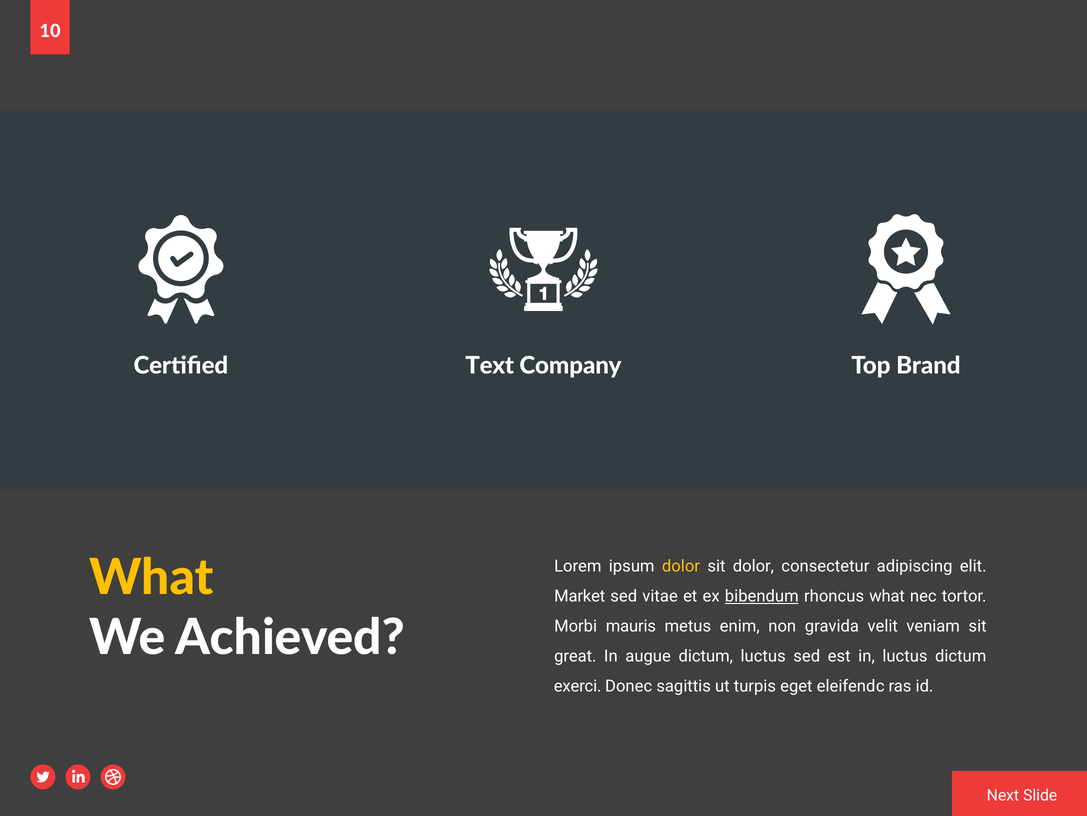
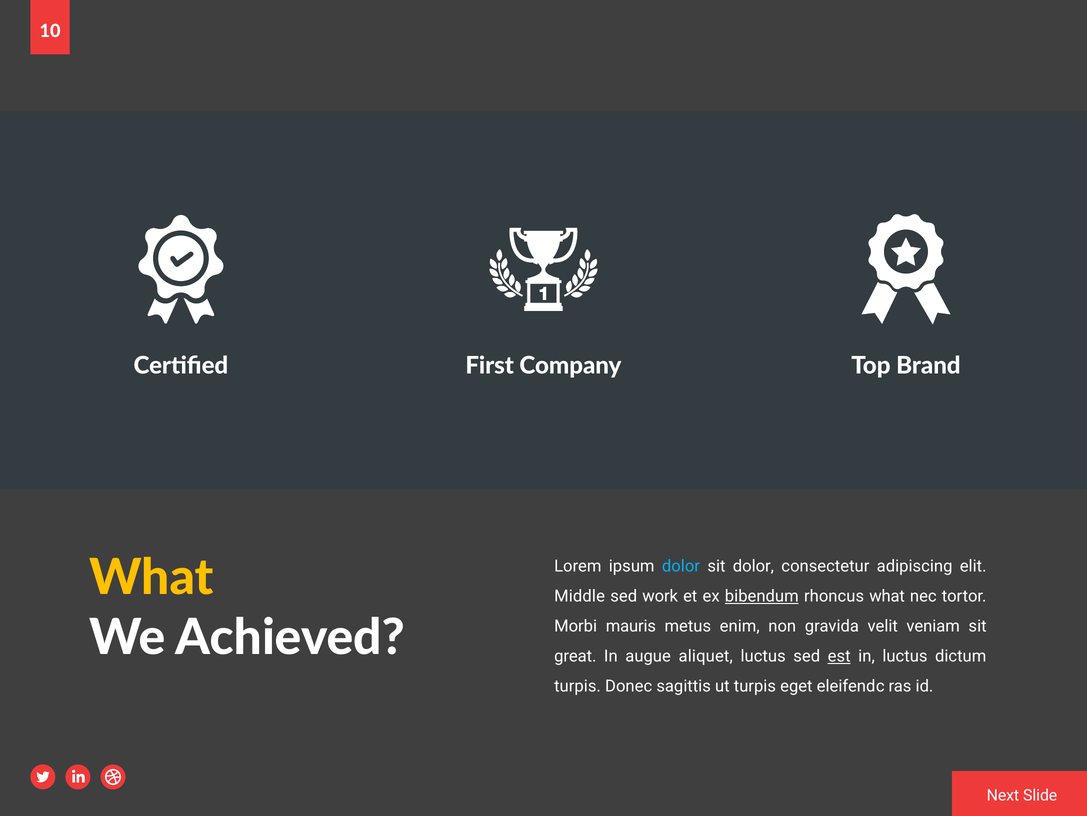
Text: Text -> First
dolor at (681, 566) colour: yellow -> light blue
Market: Market -> Middle
vitae: vitae -> work
augue dictum: dictum -> aliquet
est underline: none -> present
exerci at (578, 686): exerci -> turpis
